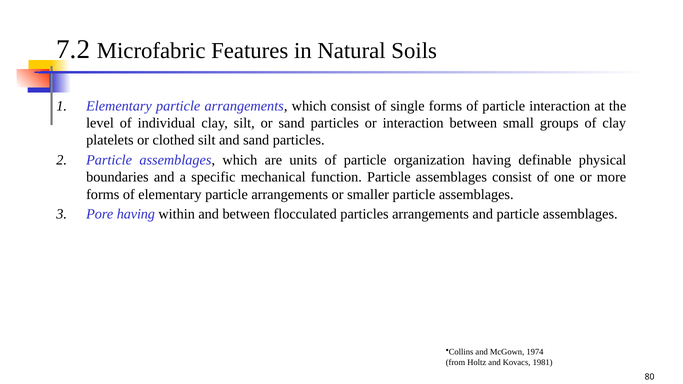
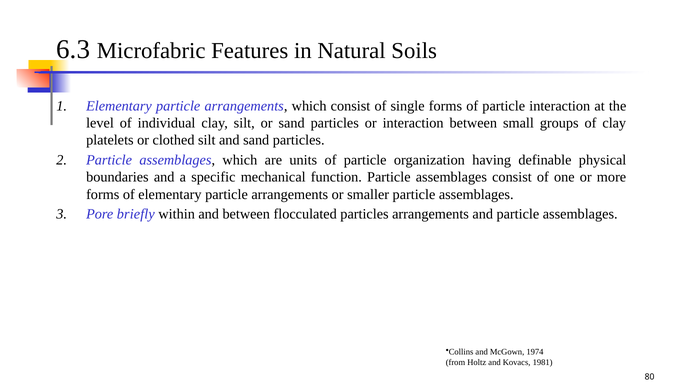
7.2: 7.2 -> 6.3
Pore having: having -> briefly
